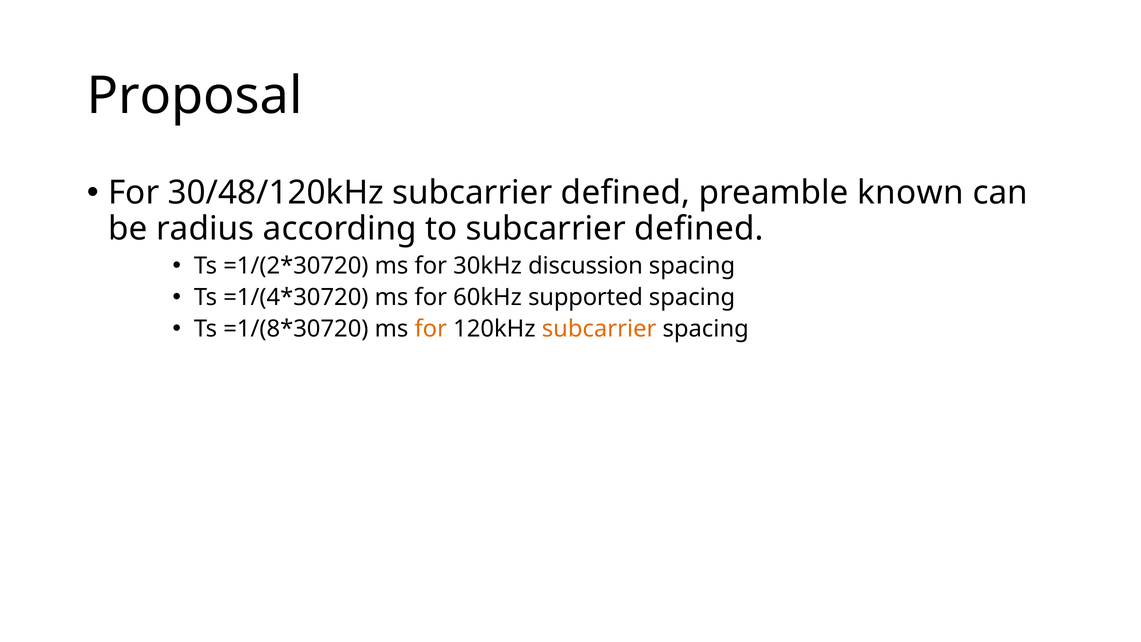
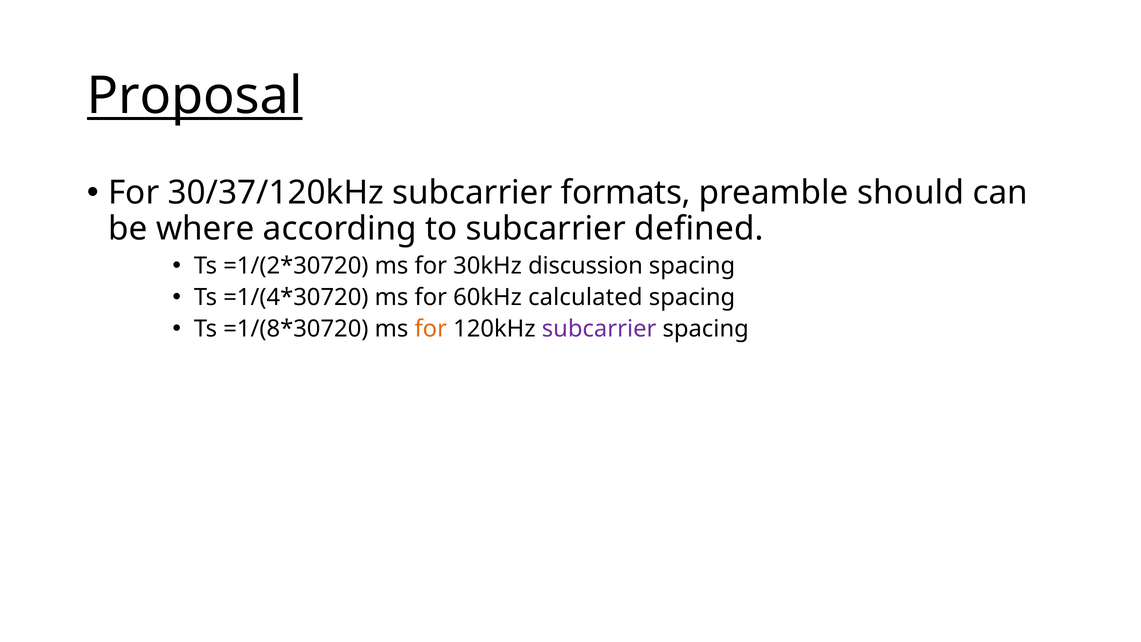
Proposal underline: none -> present
30/48/120kHz: 30/48/120kHz -> 30/37/120kHz
defined at (626, 193): defined -> formats
known: known -> should
radius: radius -> where
supported: supported -> calculated
subcarrier at (599, 329) colour: orange -> purple
